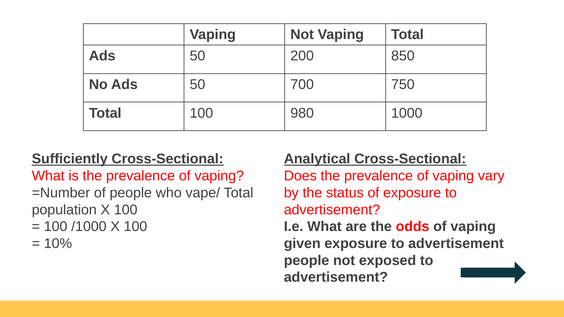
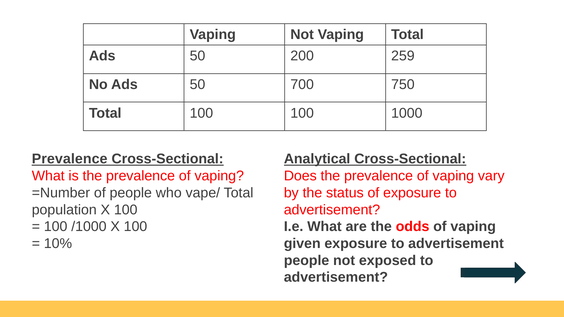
850: 850 -> 259
100 980: 980 -> 100
Sufficiently at (70, 159): Sufficiently -> Prevalence
